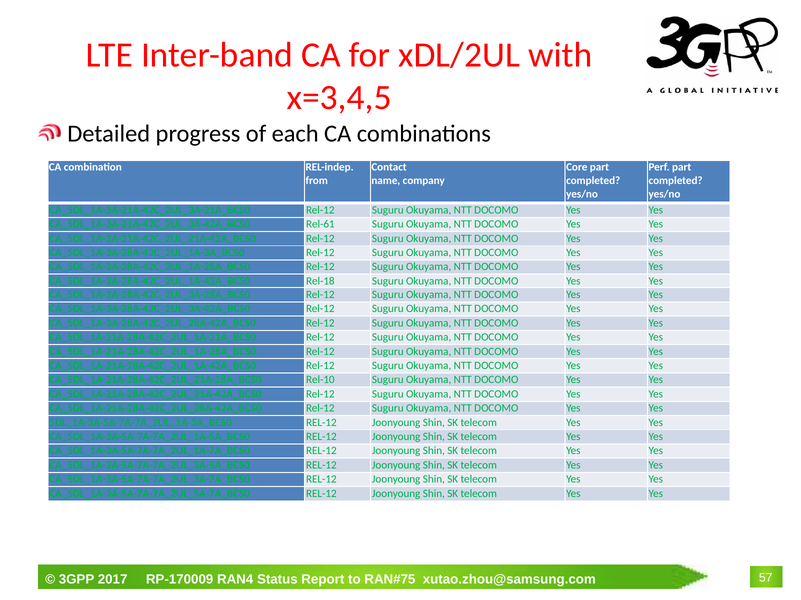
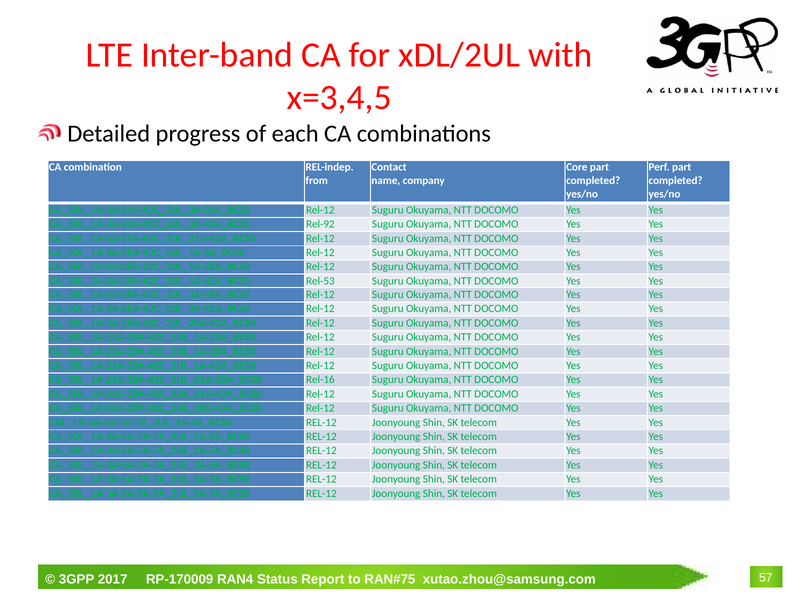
Rel-61: Rel-61 -> Rel-92
Rel-18: Rel-18 -> Rel-53
Rel-10: Rel-10 -> Rel-16
